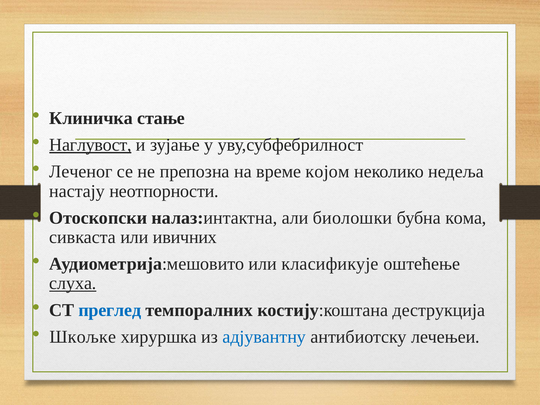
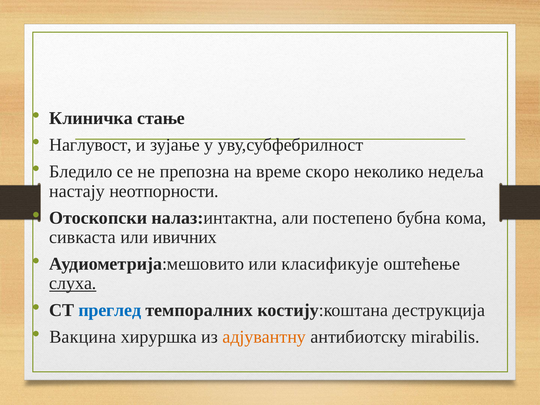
Наглувост underline: present -> none
Леченог: Леченог -> Бледило
којом: којом -> скоро
биолошки: биолошки -> постепено
Шкољке: Шкољке -> Вакцина
адјувантну colour: blue -> orange
лечењеи: лечењеи -> mirabilis
